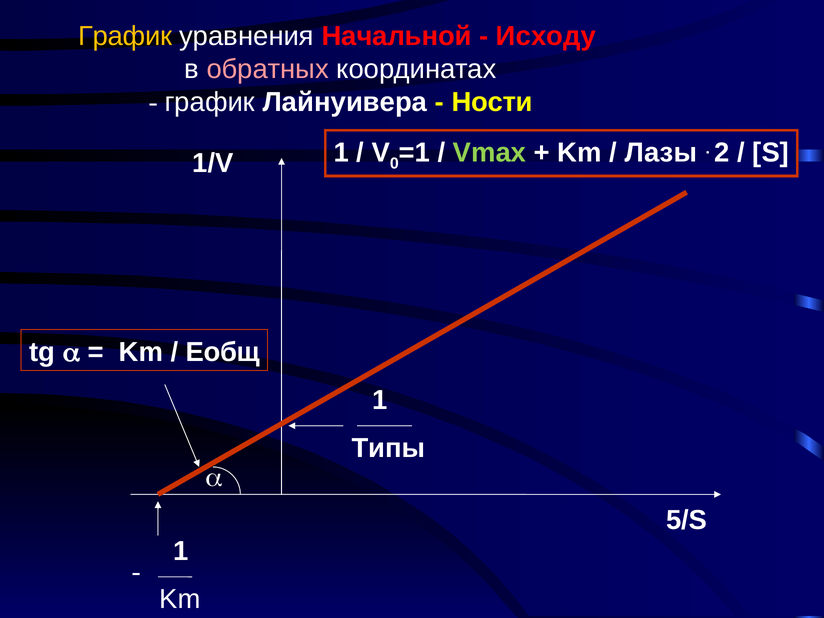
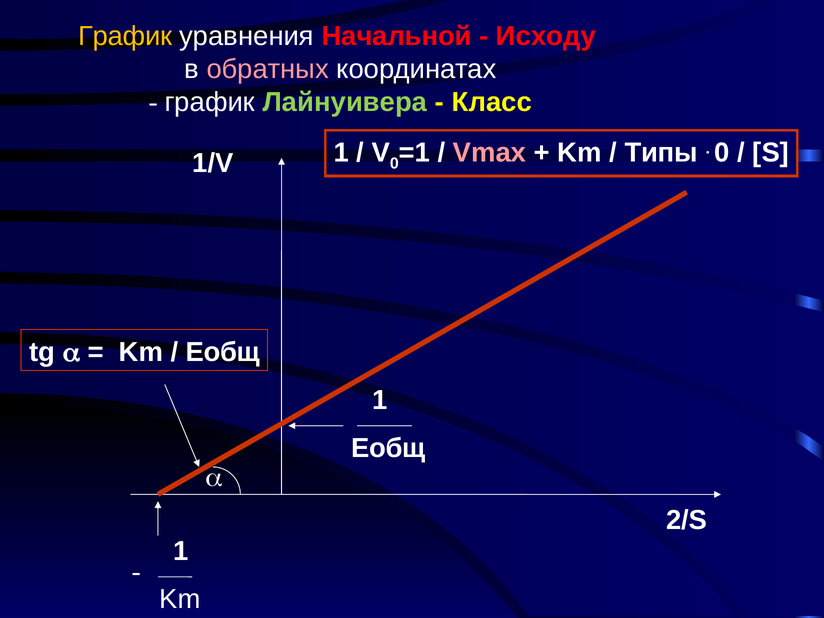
Лайнуивера colour: white -> light green
Ности: Ности -> Класс
Vmax colour: light green -> pink
Лазы: Лазы -> Типы
2 at (722, 153): 2 -> 0
Типы at (388, 448): Типы -> Eобщ
5/S: 5/S -> 2/S
